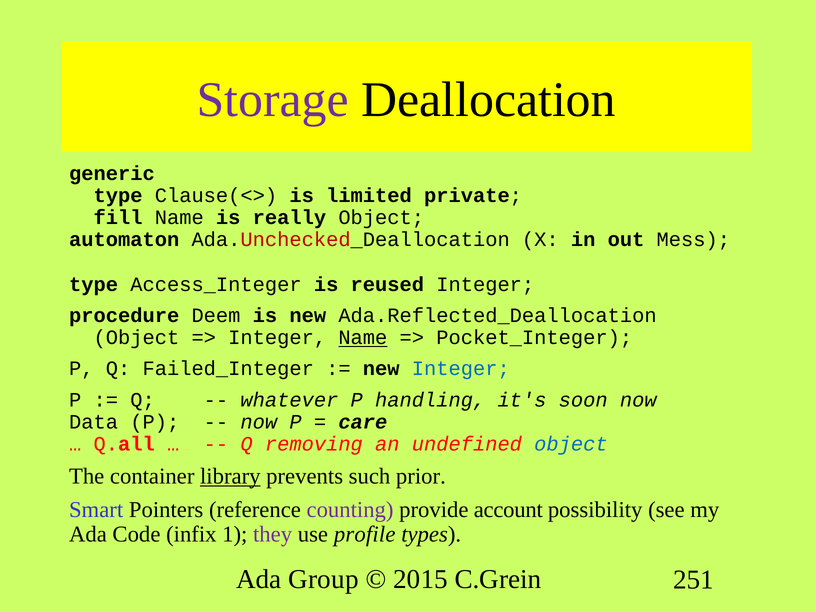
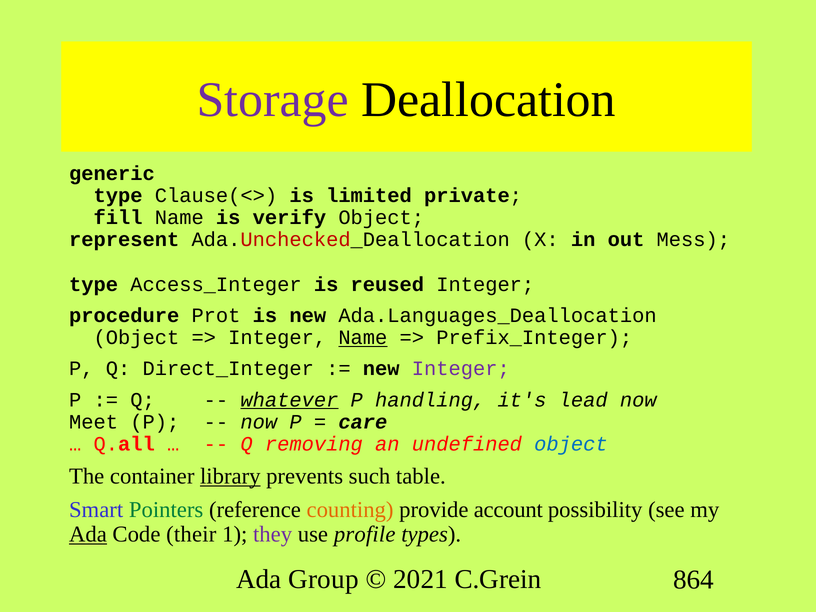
really: really -> verify
automaton: automaton -> represent
Deem: Deem -> Prot
Ada.Reflected_Deallocation: Ada.Reflected_Deallocation -> Ada.Languages_Deallocation
Pocket_Integer: Pocket_Integer -> Prefix_Integer
Failed_Integer: Failed_Integer -> Direct_Integer
Integer at (461, 369) colour: blue -> purple
whatever underline: none -> present
soon: soon -> lead
Data: Data -> Meet
prior: prior -> table
Pointers colour: black -> green
counting colour: purple -> orange
Ada at (88, 534) underline: none -> present
infix: infix -> their
2015: 2015 -> 2021
251: 251 -> 864
